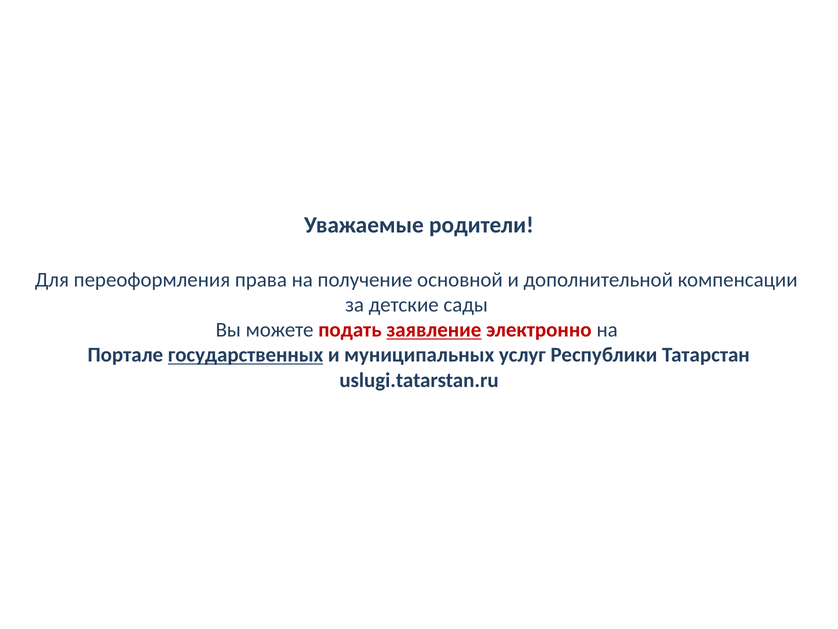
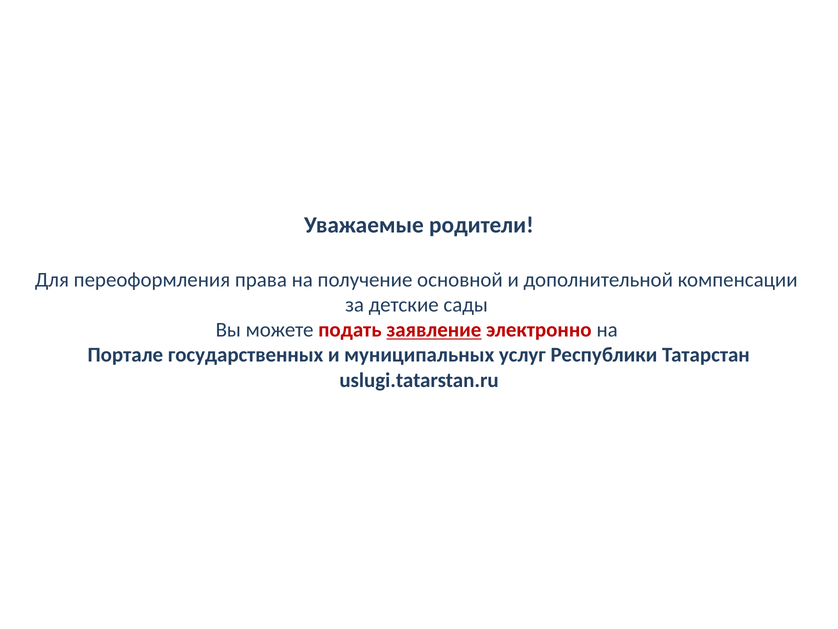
государственных underline: present -> none
